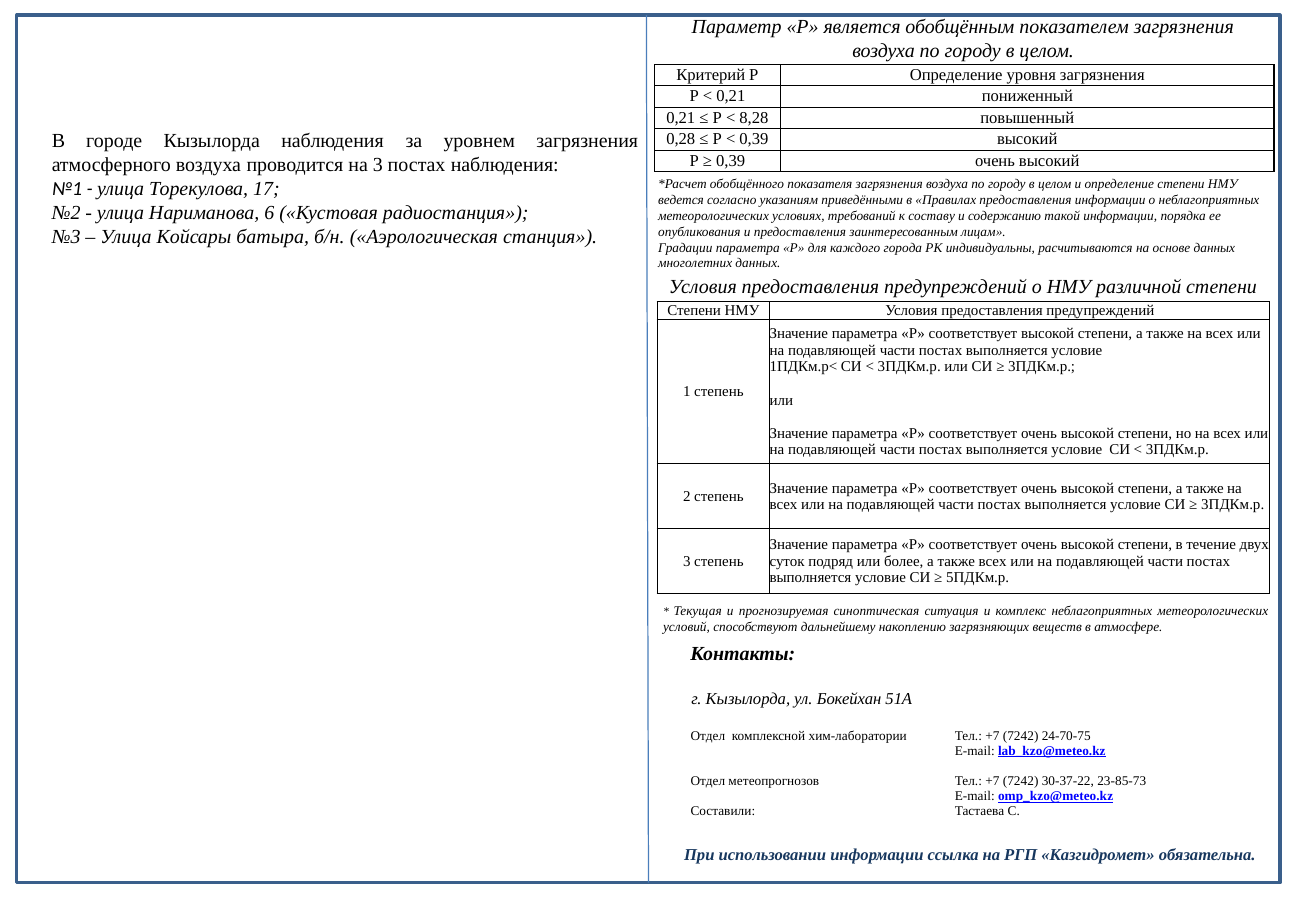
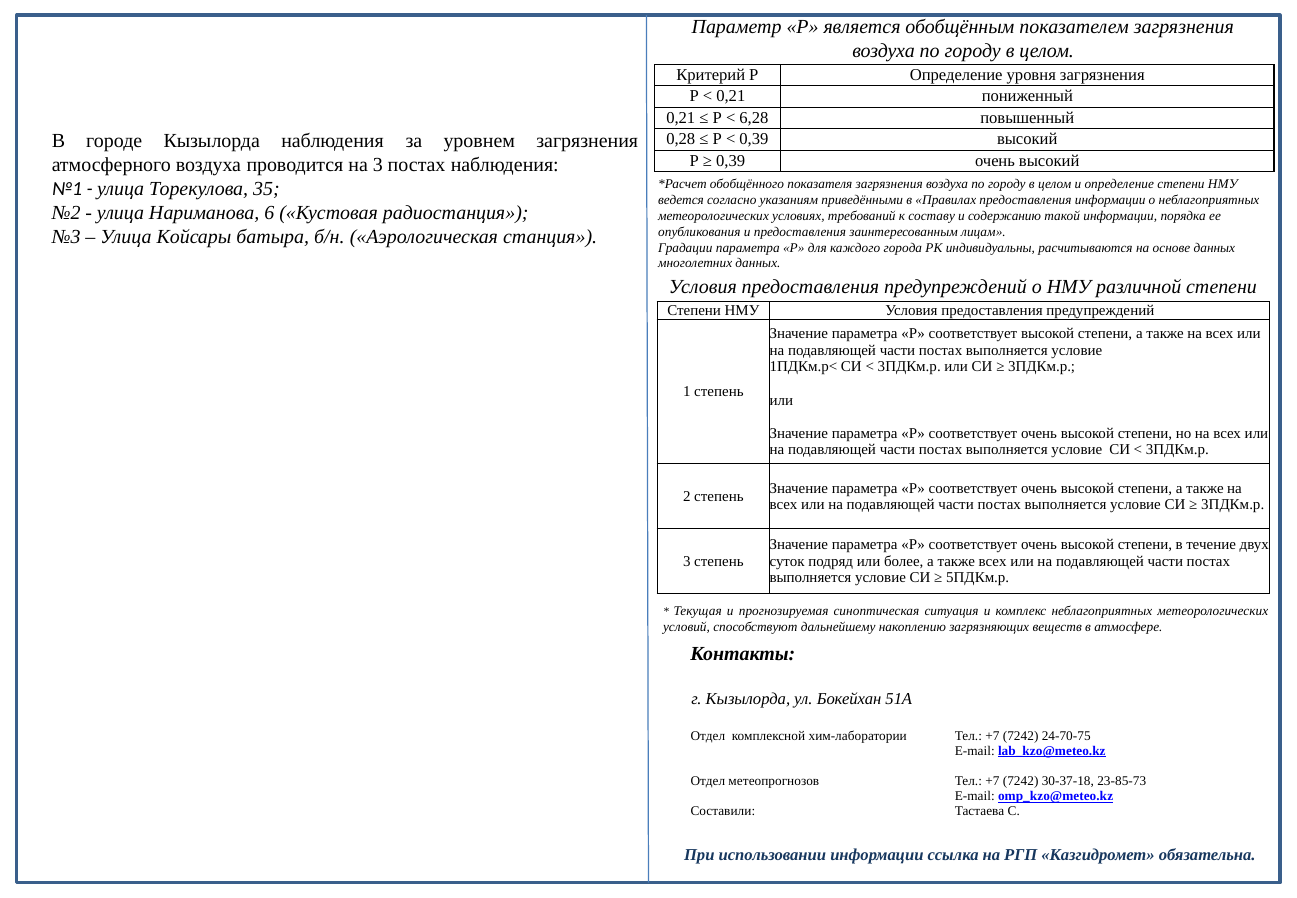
8,28: 8,28 -> 6,28
17: 17 -> 35
30-37-22: 30-37-22 -> 30-37-18
